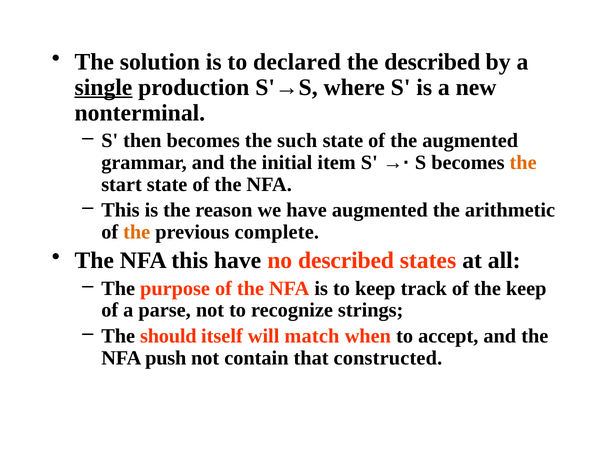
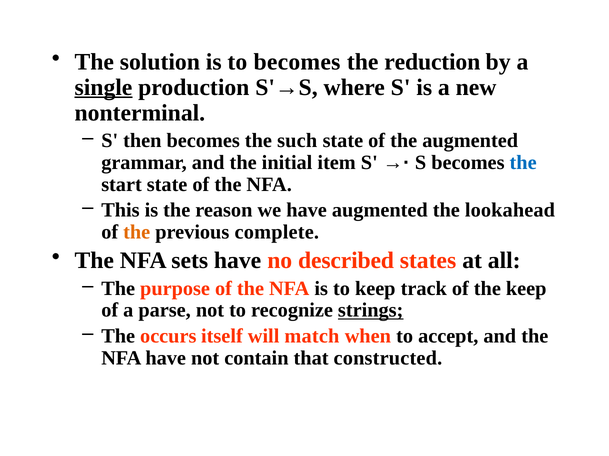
to declared: declared -> becomes
the described: described -> reduction
the at (523, 163) colour: orange -> blue
arithmetic: arithmetic -> lookahead
NFA this: this -> sets
strings underline: none -> present
should: should -> occurs
NFA push: push -> have
